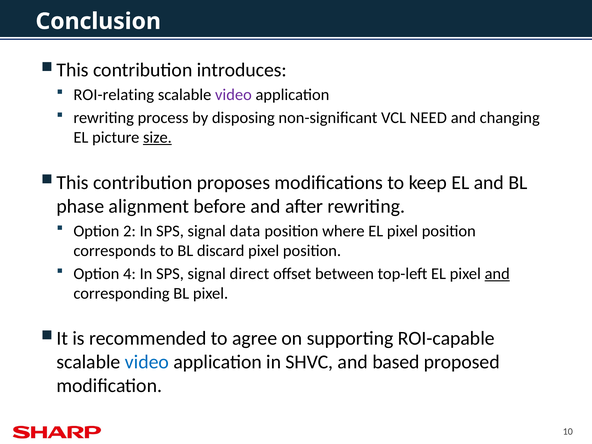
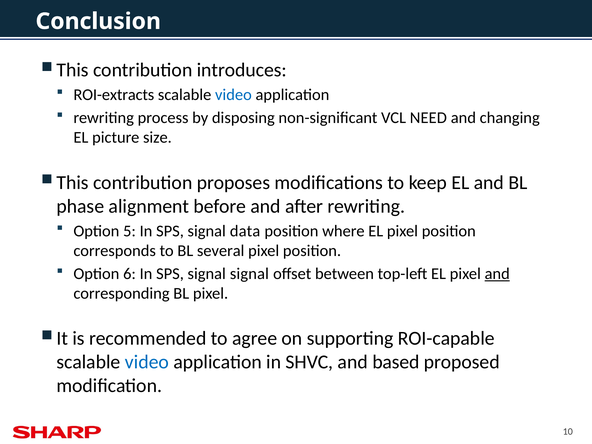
ROI-relating: ROI-relating -> ROI-extracts
video at (233, 95) colour: purple -> blue
size underline: present -> none
2: 2 -> 5
discard: discard -> several
4: 4 -> 6
signal direct: direct -> signal
